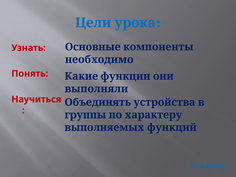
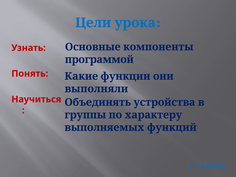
необходимо: необходимо -> программой
